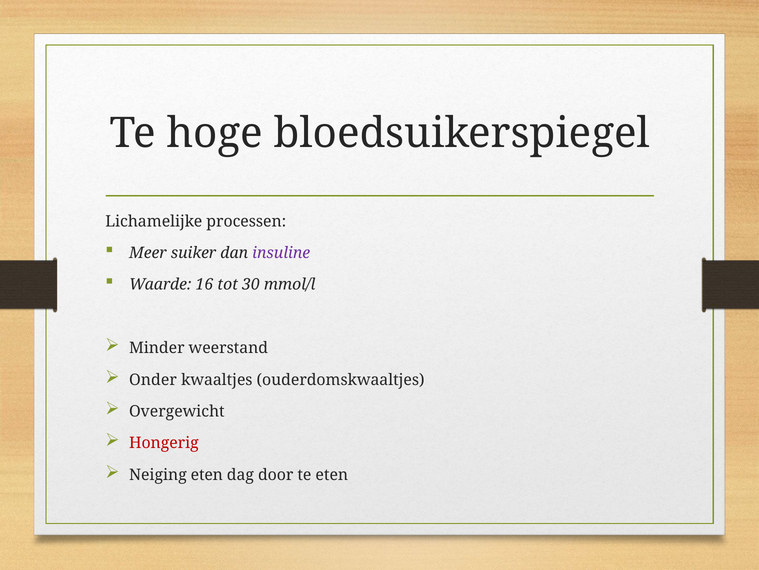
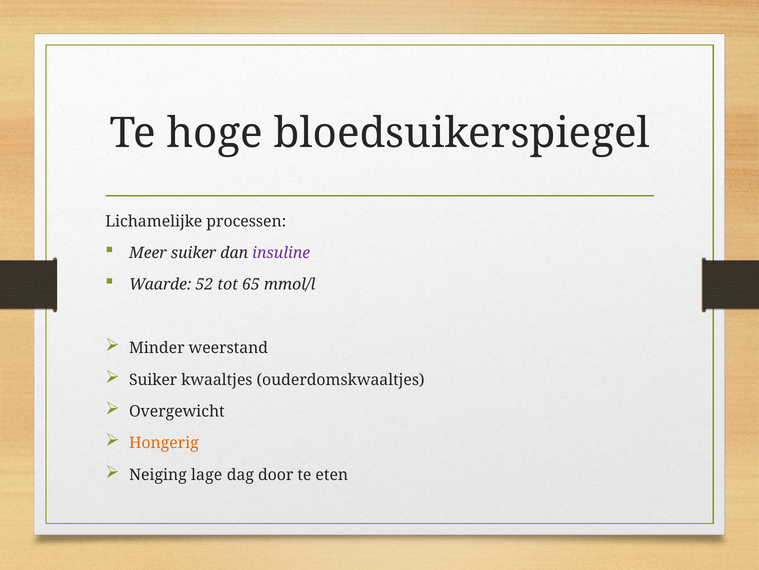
16: 16 -> 52
30: 30 -> 65
Onder at (153, 379): Onder -> Suiker
Hongerig colour: red -> orange
Neiging eten: eten -> lage
